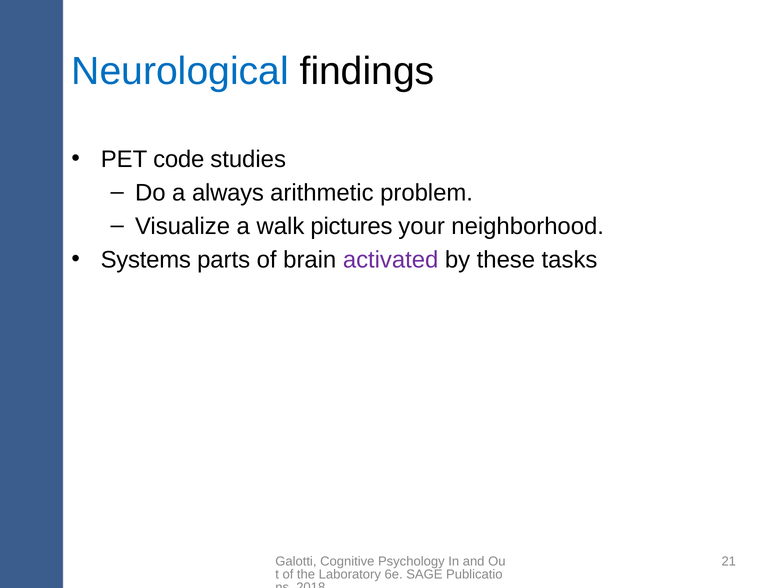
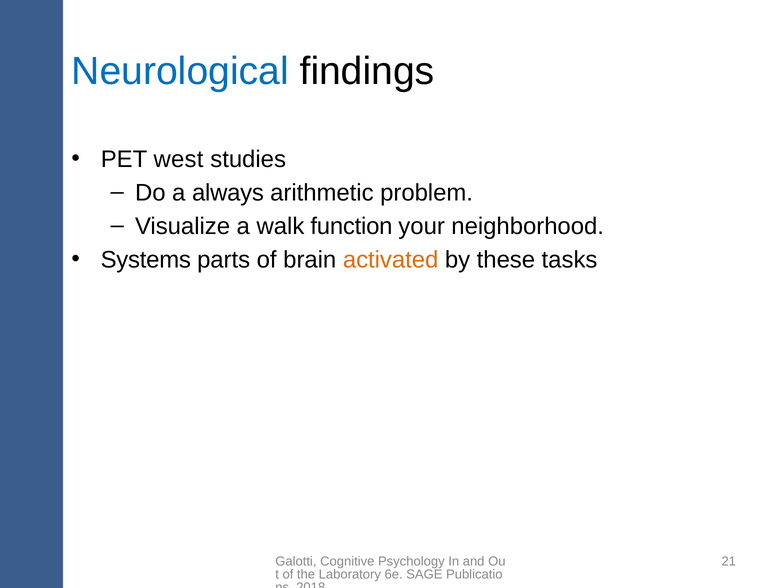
code: code -> west
pictures: pictures -> function
activated colour: purple -> orange
